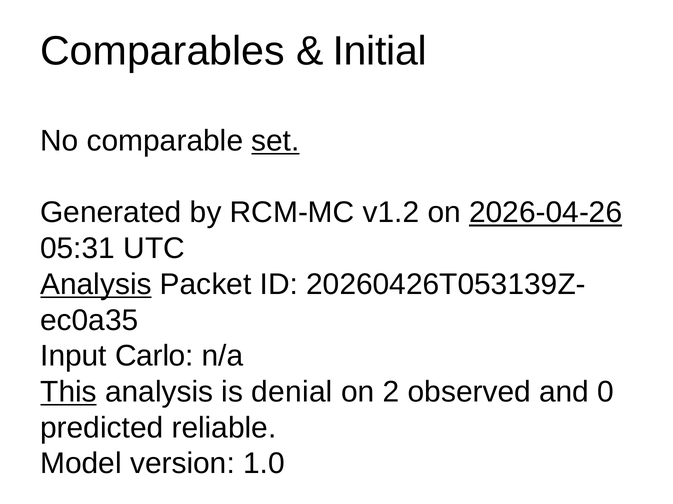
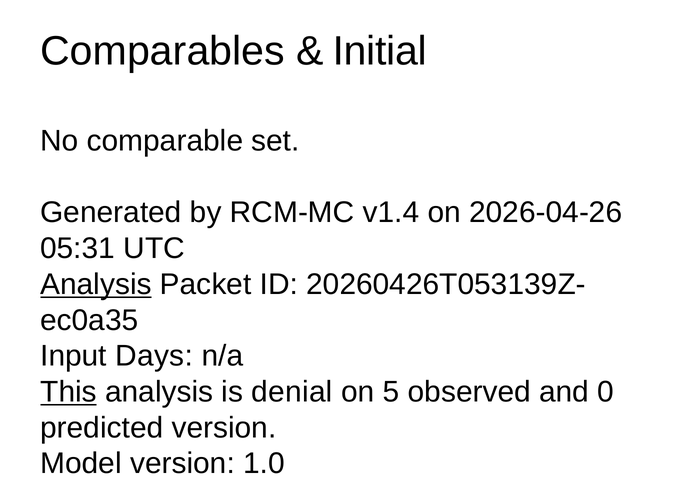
set underline: present -> none
v1.2: v1.2 -> v1.4
2026-04-26 underline: present -> none
Carlo: Carlo -> Days
2: 2 -> 5
predicted reliable: reliable -> version
